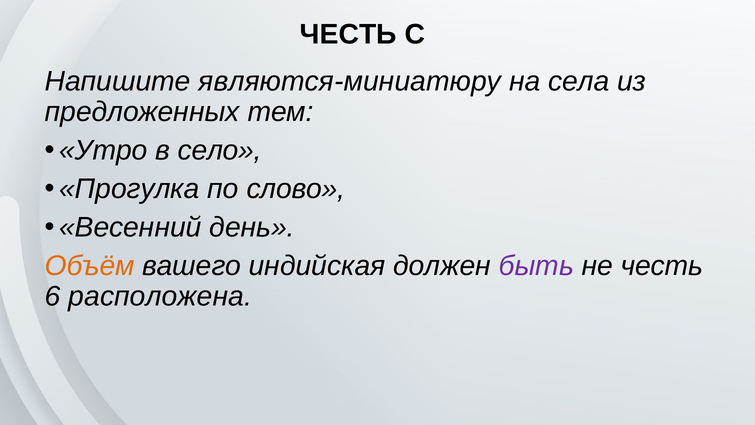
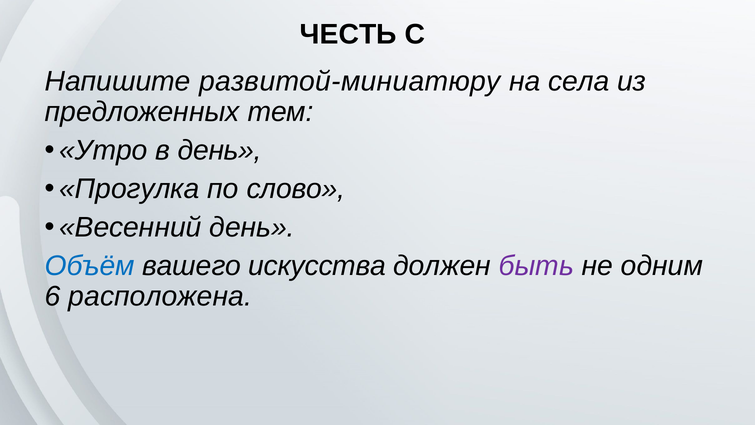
являются-миниатюру: являются-миниатюру -> развитой-миниатюру
в село: село -> день
Объём colour: orange -> blue
индийская: индийская -> искусства
не честь: честь -> одним
